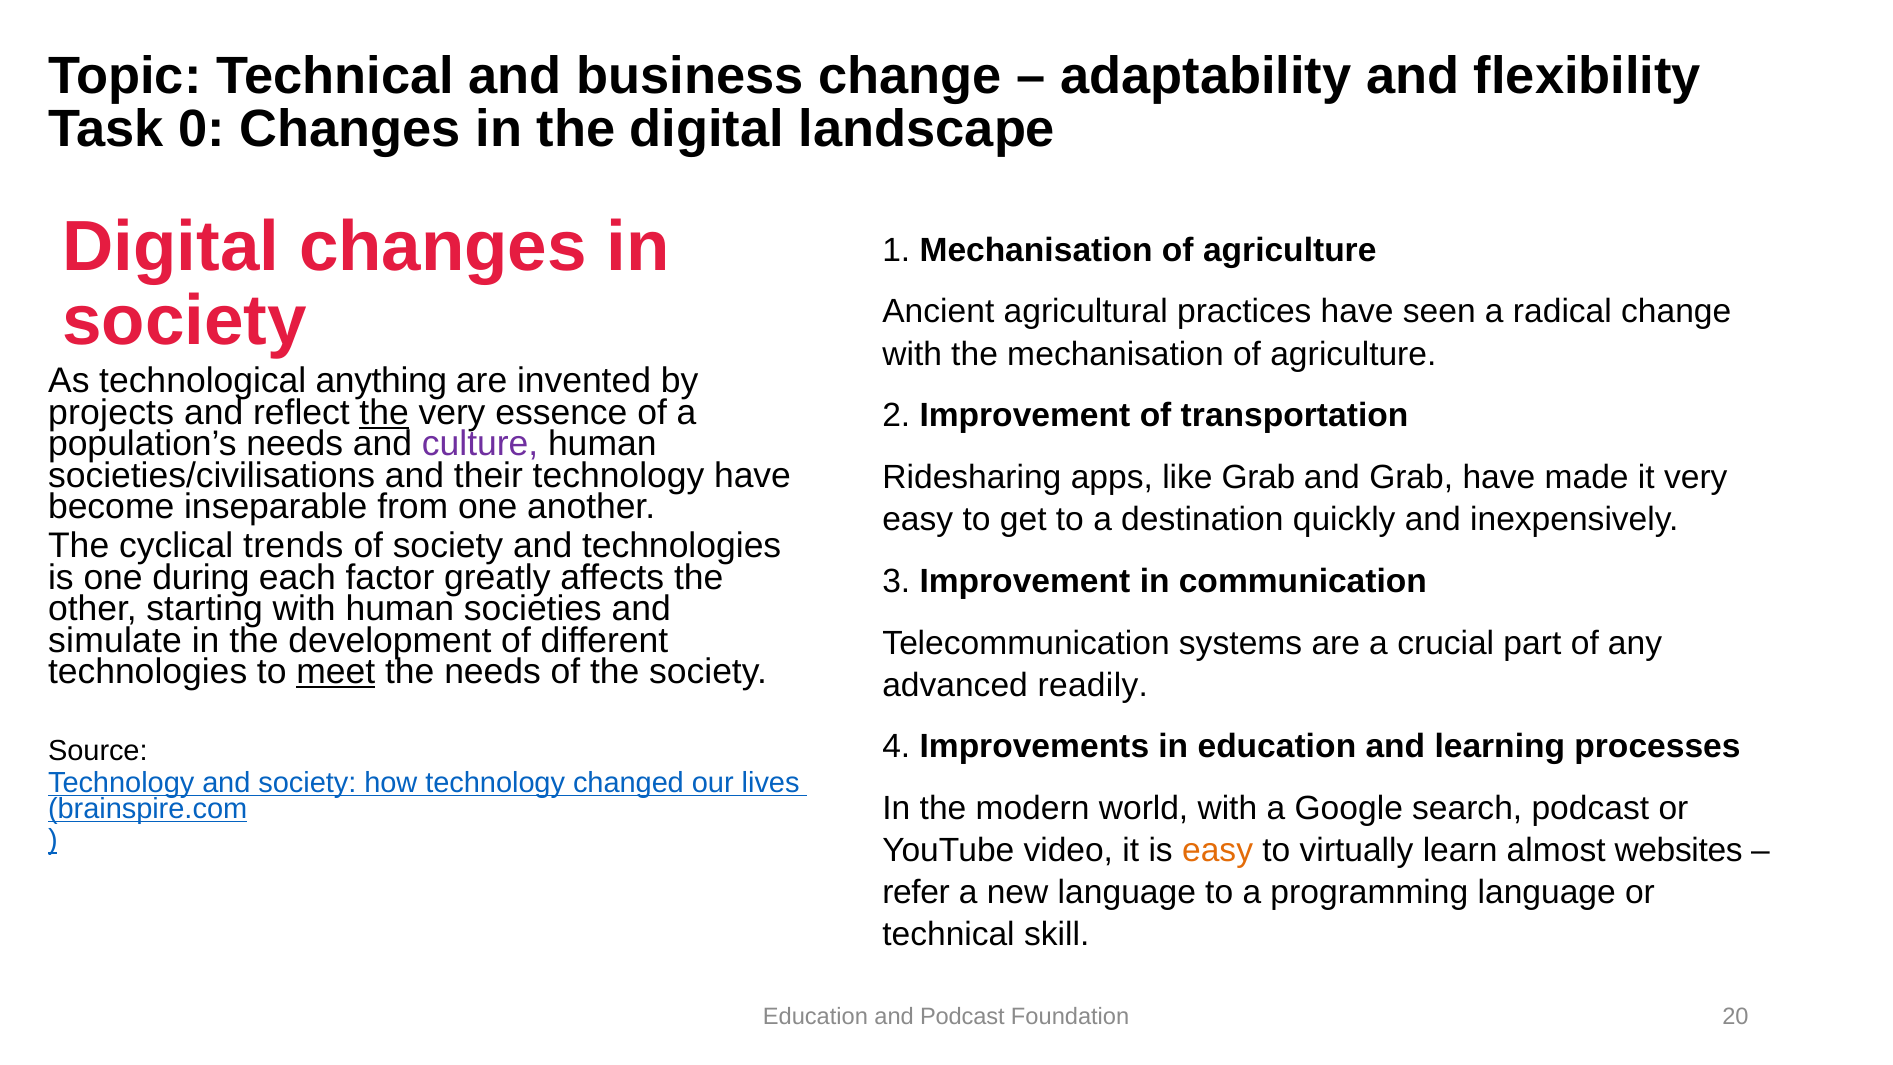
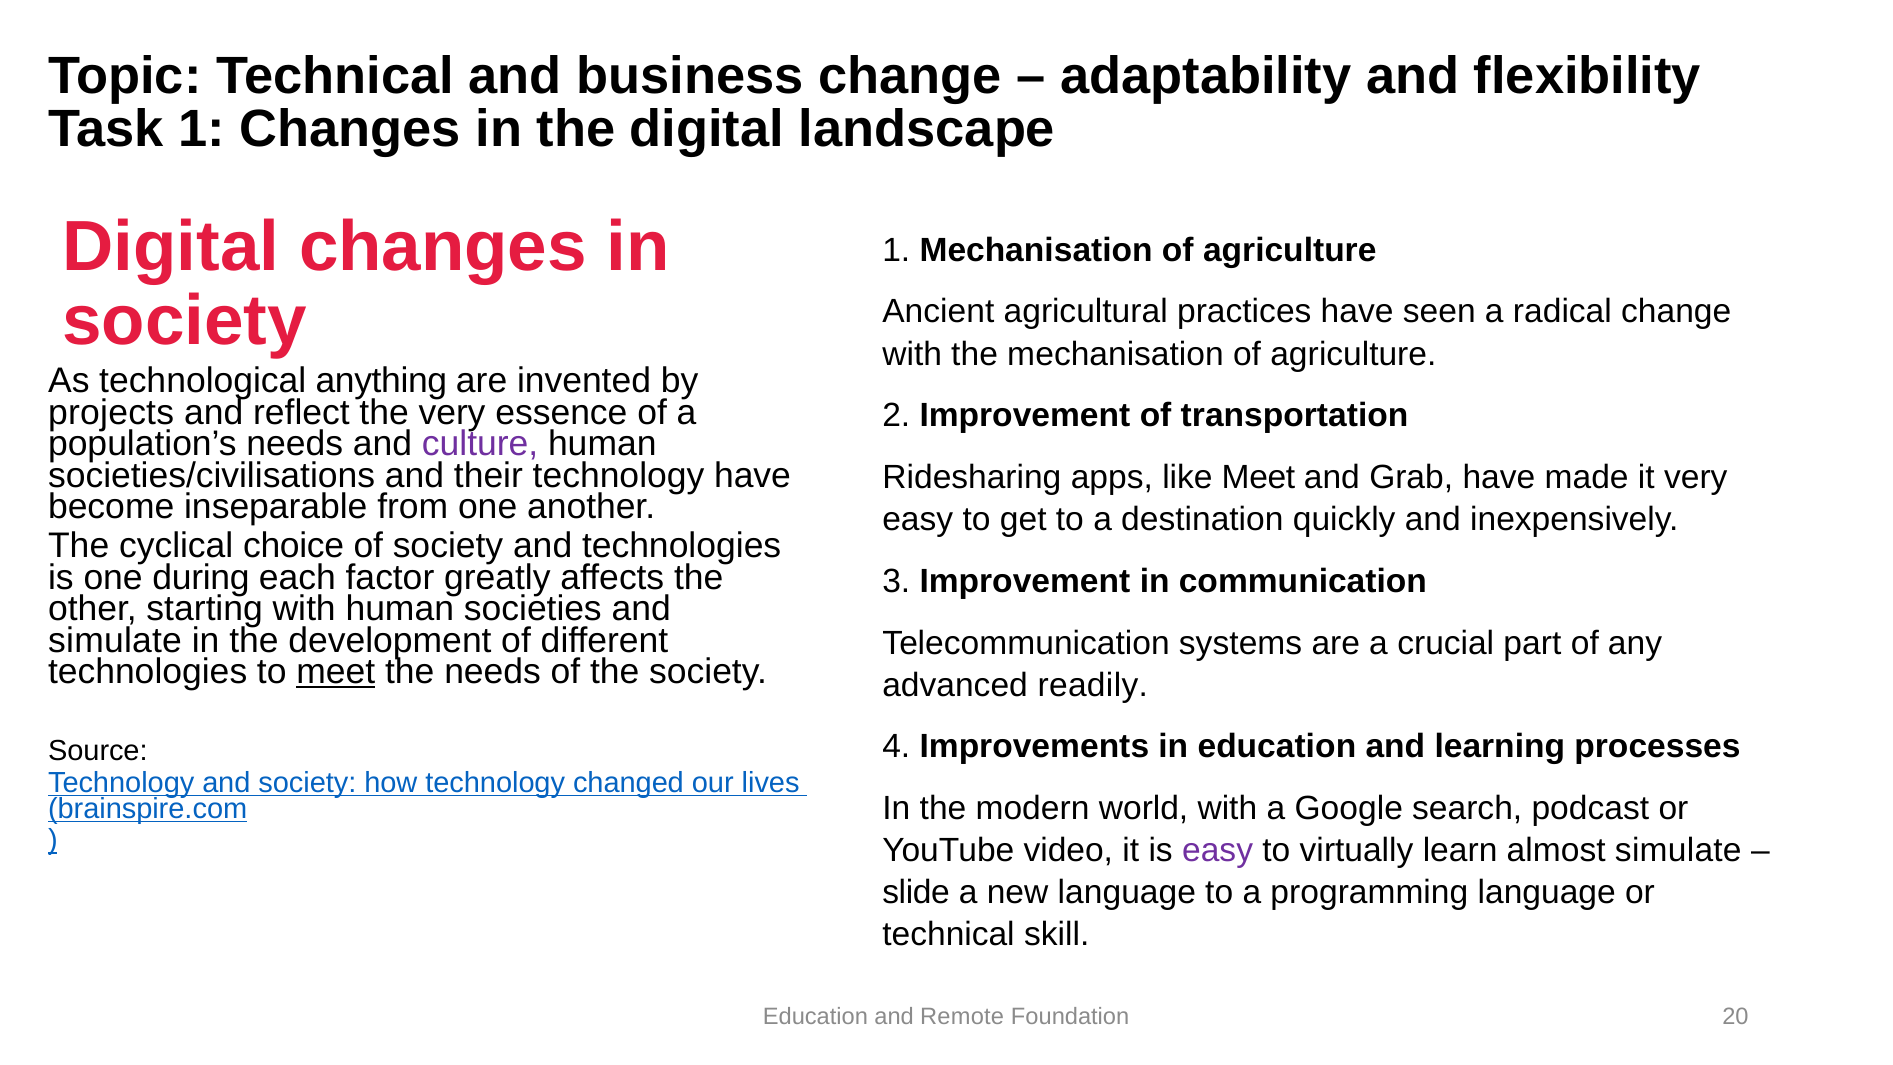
Task 0: 0 -> 1
the at (384, 413) underline: present -> none
like Grab: Grab -> Meet
trends: trends -> choice
easy at (1218, 851) colour: orange -> purple
almost websites: websites -> simulate
refer: refer -> slide
and Podcast: Podcast -> Remote
